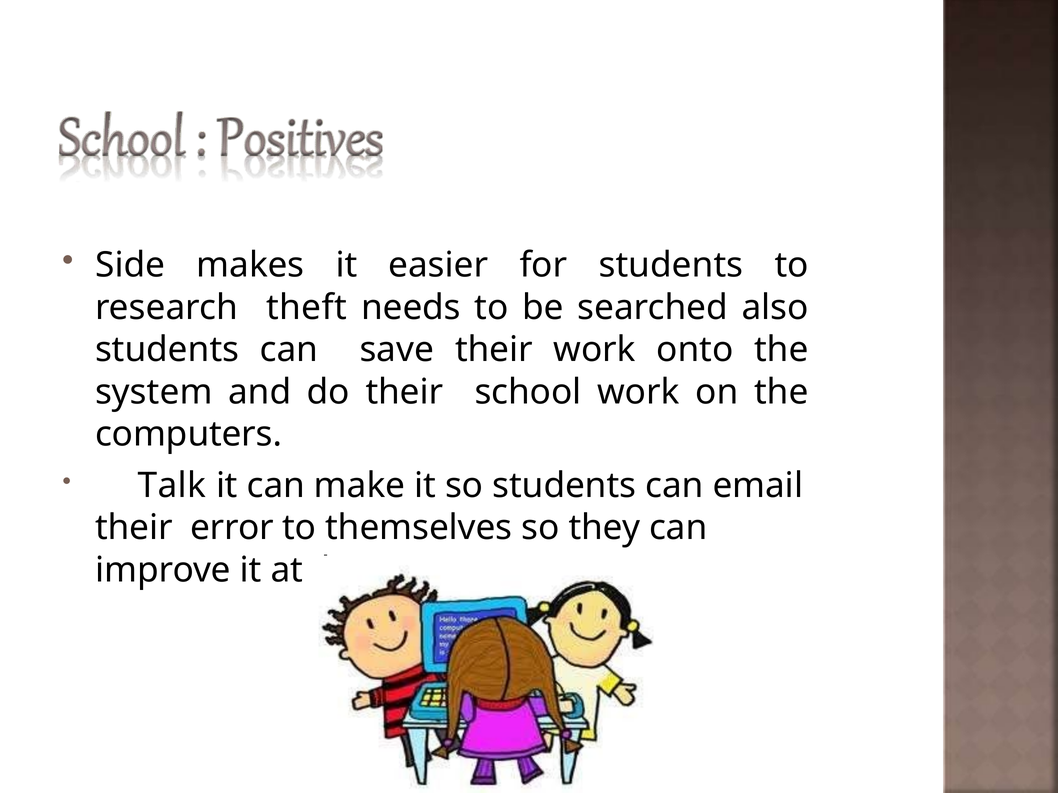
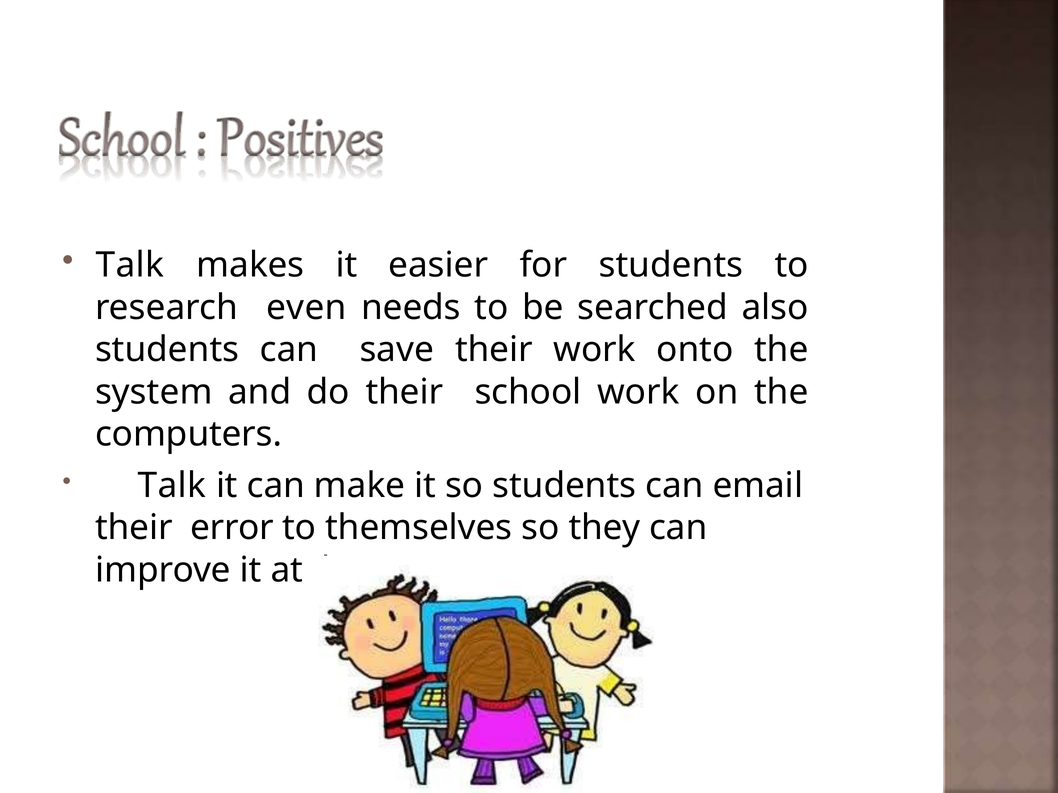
Side at (130, 265): Side -> Talk
theft: theft -> even
